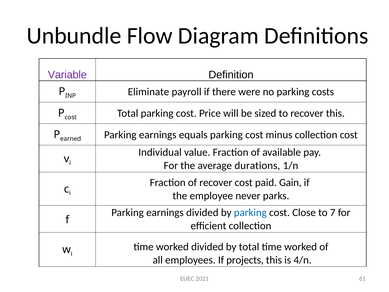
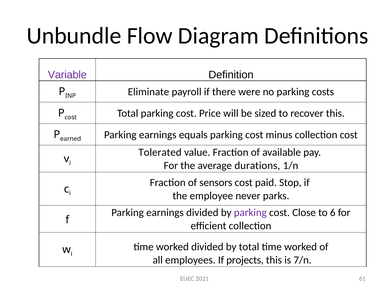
Individual: Individual -> Tolerated
of recover: recover -> sensors
Gain: Gain -> Stop
parking at (250, 212) colour: blue -> purple
7: 7 -> 6
4/n: 4/n -> 7/n
